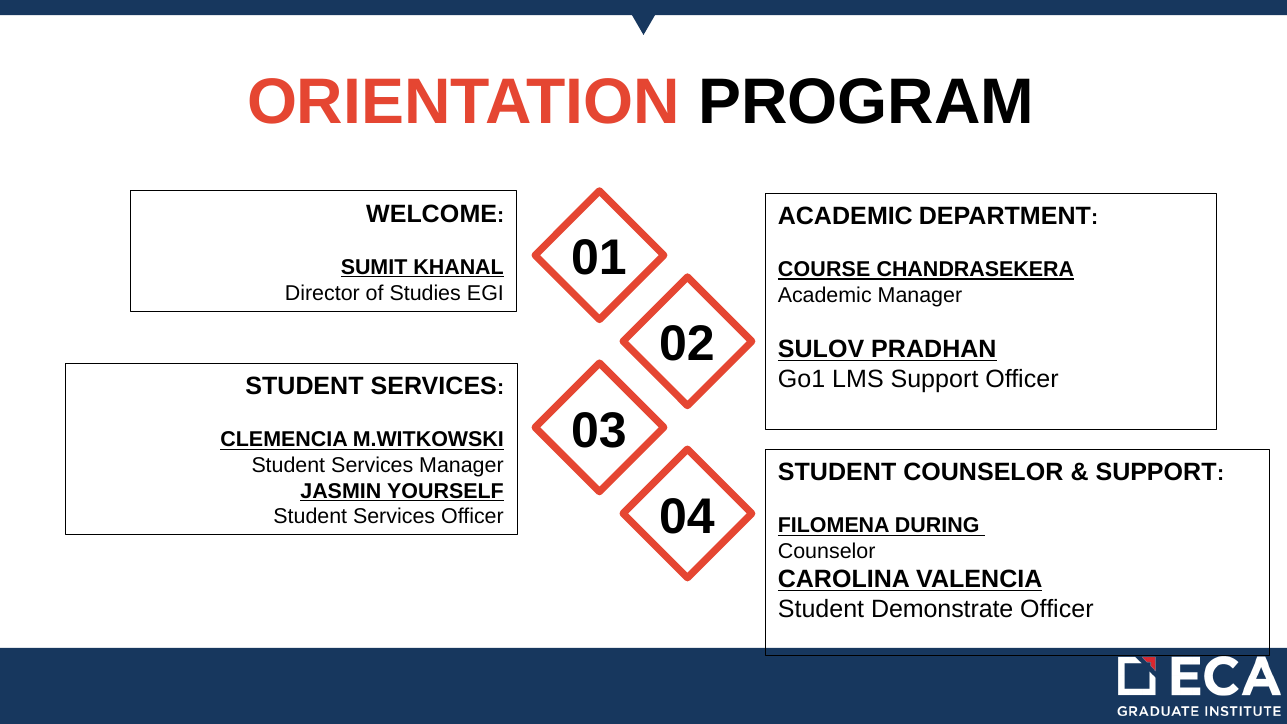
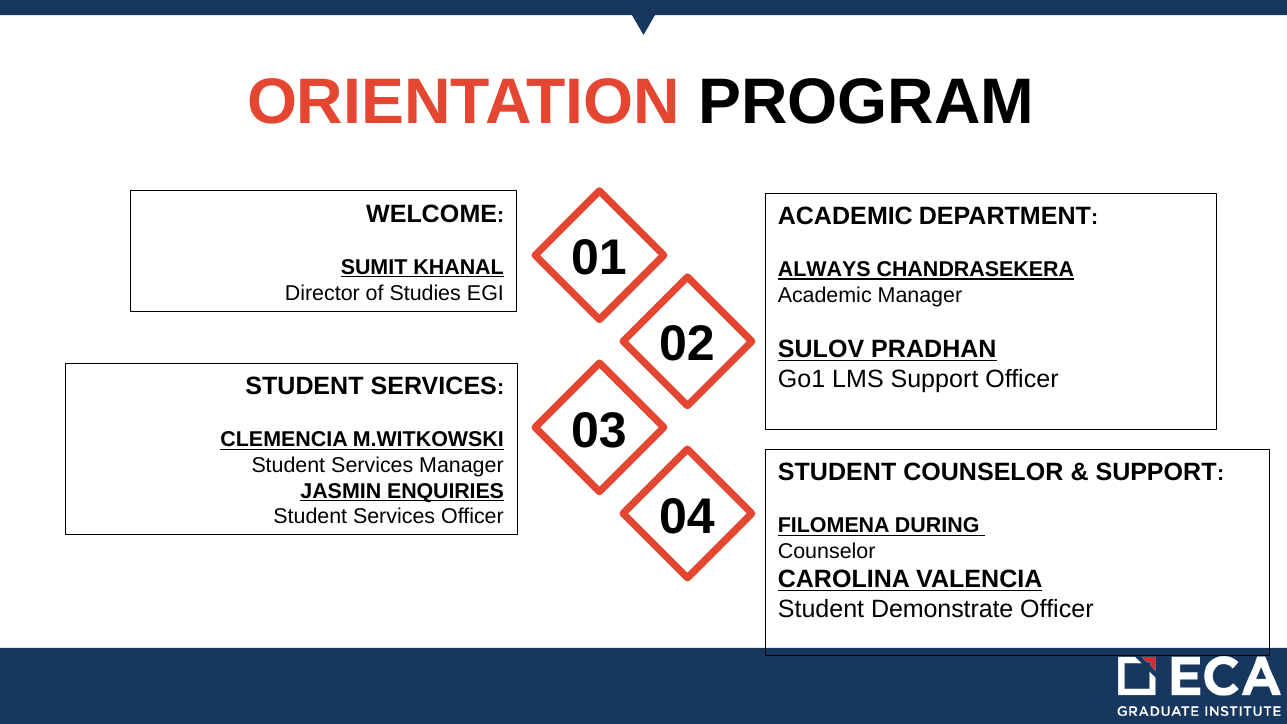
COURSE: COURSE -> ALWAYS
YOURSELF: YOURSELF -> ENQUIRIES
